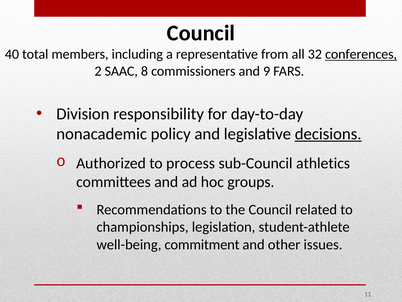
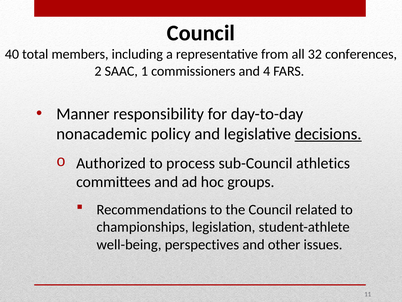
conferences underline: present -> none
8: 8 -> 1
9: 9 -> 4
Division: Division -> Manner
commitment: commitment -> perspectives
